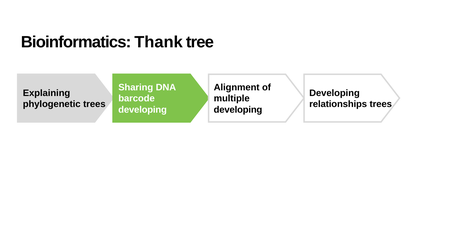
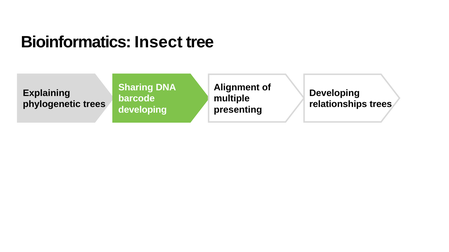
Thank: Thank -> Insect
developing at (238, 110): developing -> presenting
